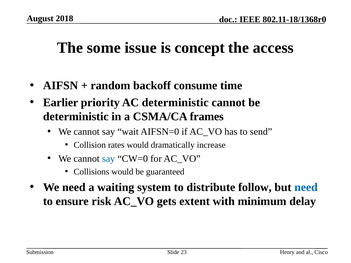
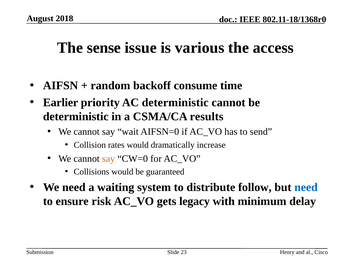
some: some -> sense
concept: concept -> various
frames: frames -> results
say at (109, 159) colour: blue -> orange
extent: extent -> legacy
